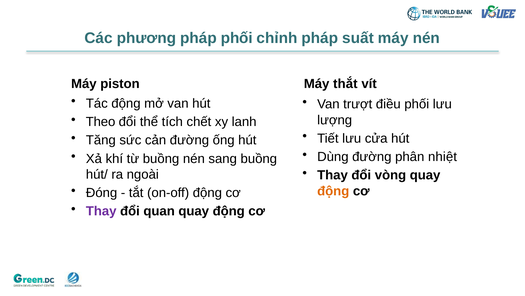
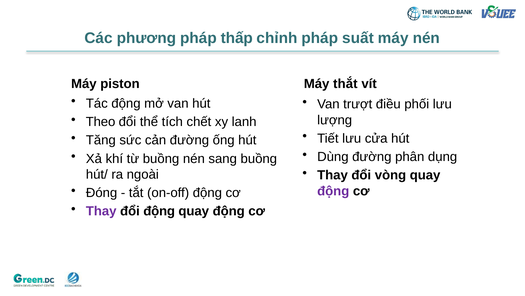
pháp phối: phối -> thấp
nhiệt: nhiệt -> dụng
động at (333, 191) colour: orange -> purple
đổi quan: quan -> động
